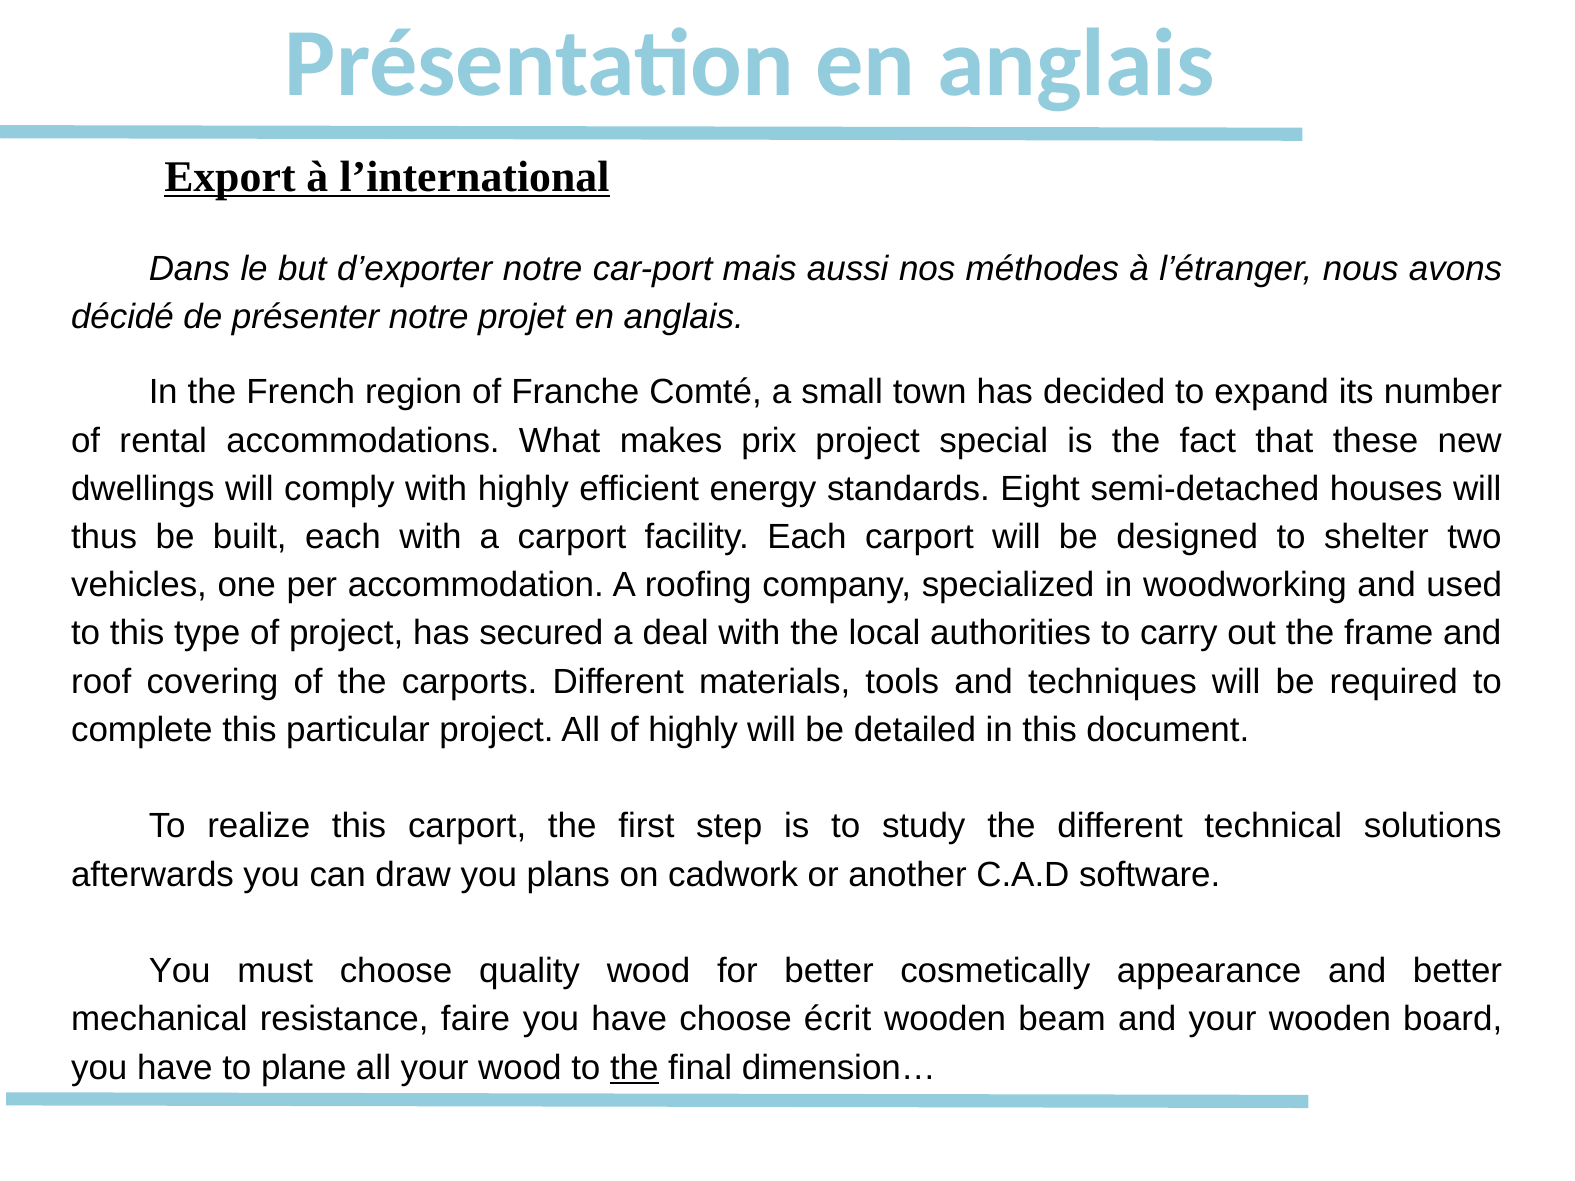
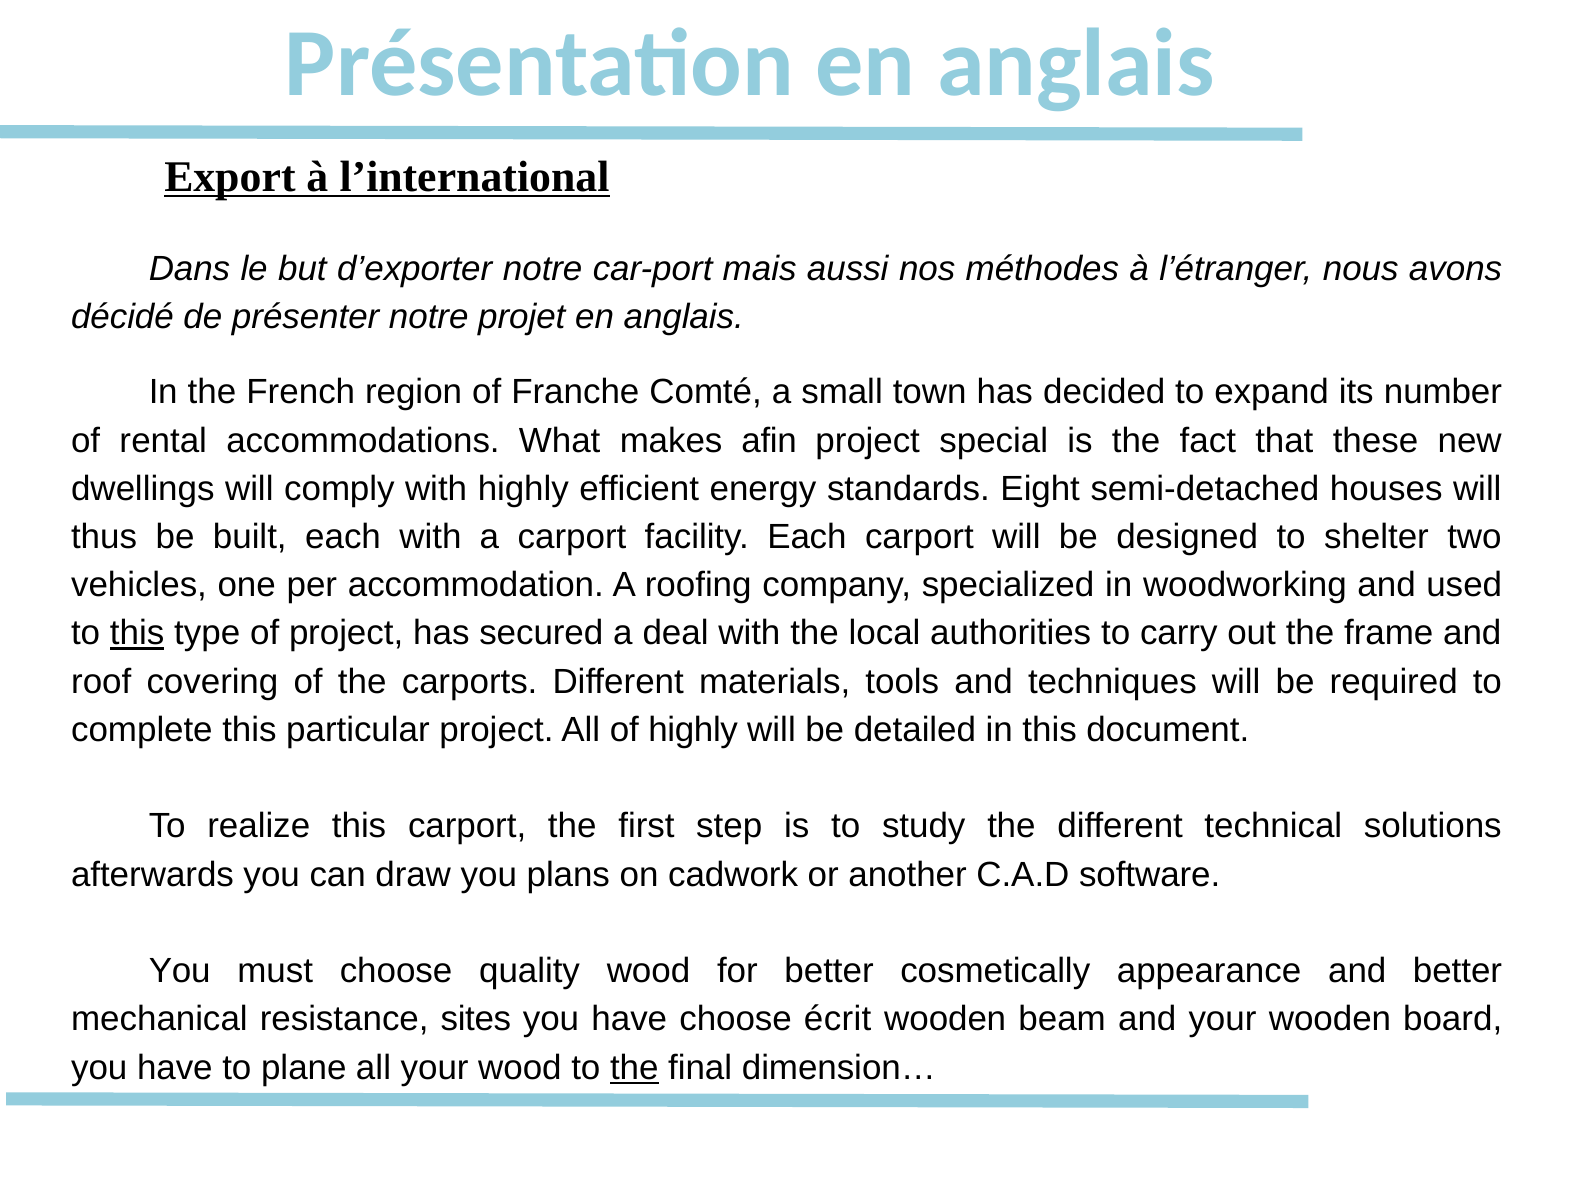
prix: prix -> afin
this at (137, 634) underline: none -> present
faire: faire -> sites
